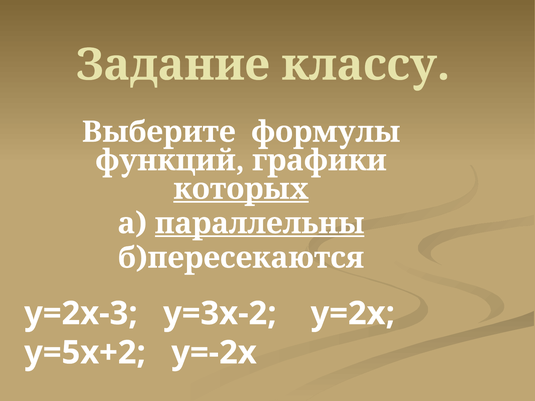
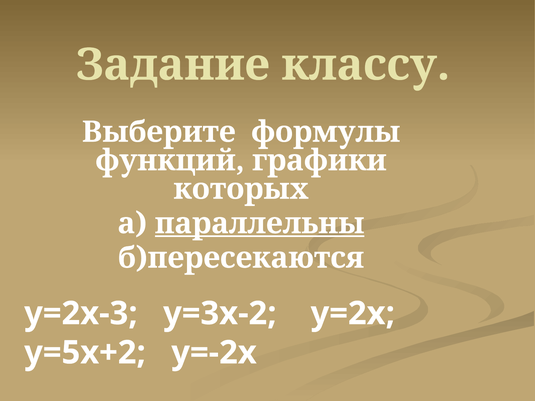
которых underline: present -> none
